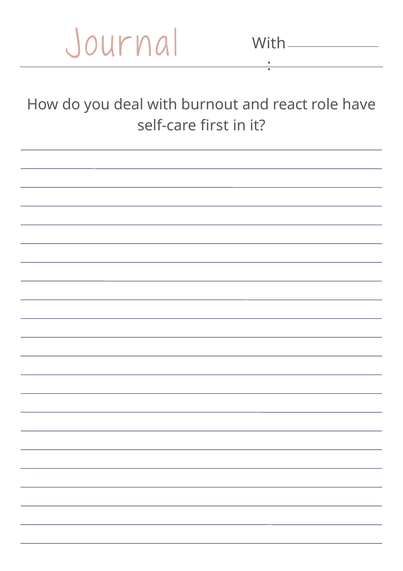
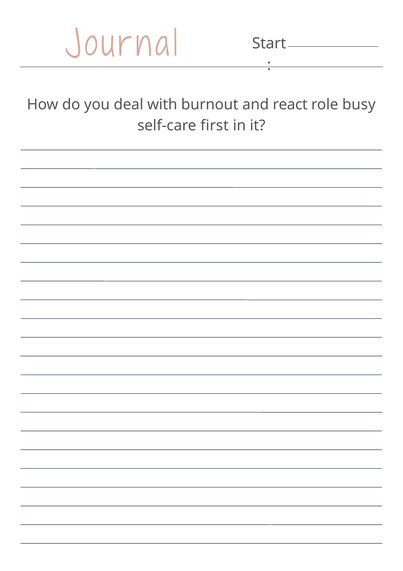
With at (269, 44): With -> Start
have: have -> busy
